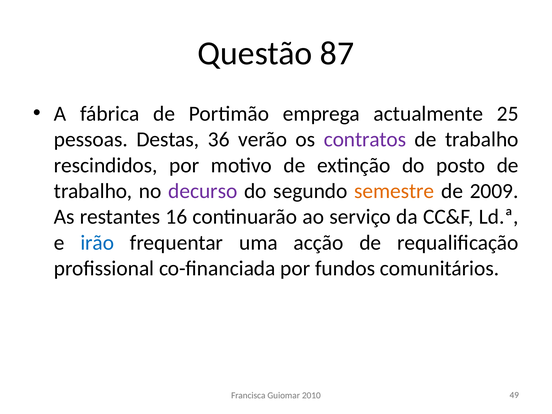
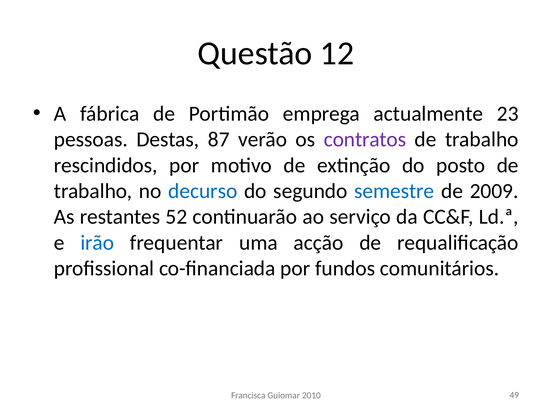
87: 87 -> 12
25: 25 -> 23
36: 36 -> 87
decurso colour: purple -> blue
semestre colour: orange -> blue
16: 16 -> 52
